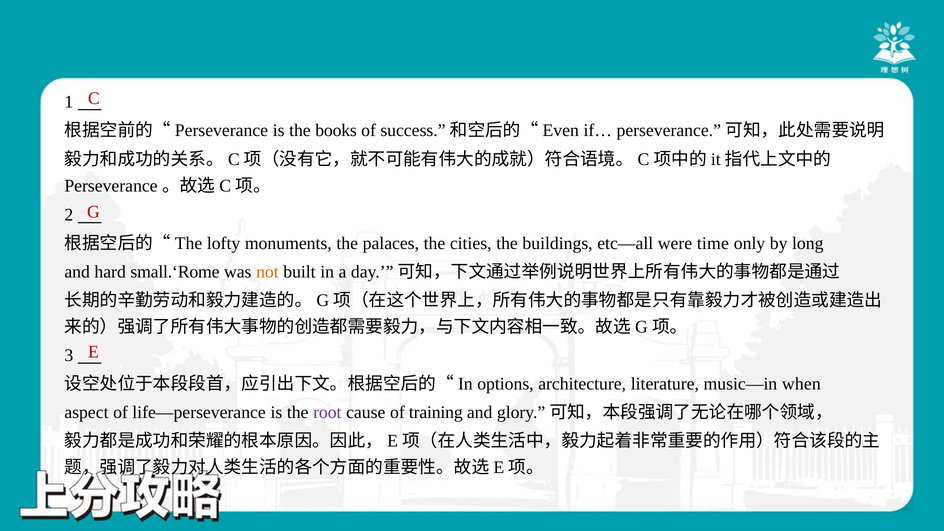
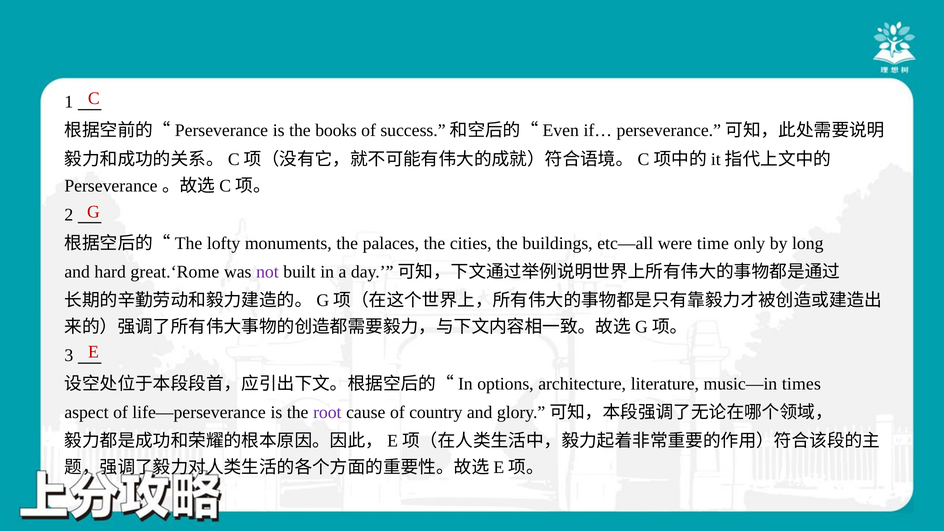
small.‘Rome: small.‘Rome -> great.‘Rome
not colour: orange -> purple
when: when -> times
training: training -> country
